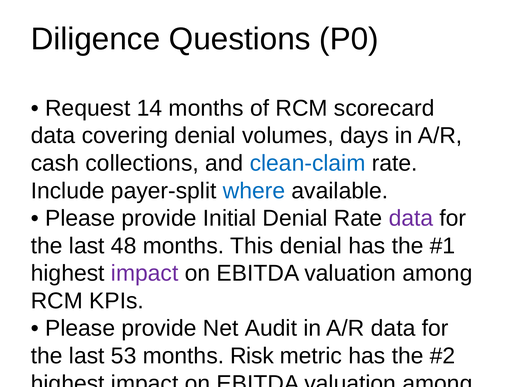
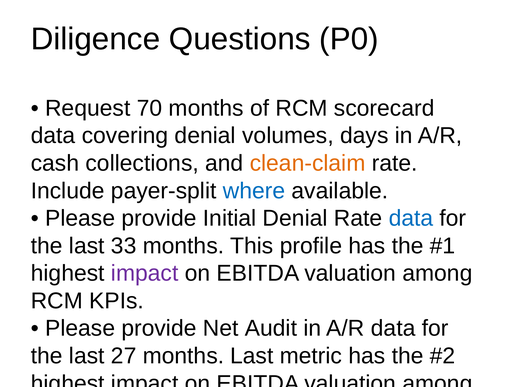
14: 14 -> 70
clean-claim colour: blue -> orange
data at (411, 218) colour: purple -> blue
48: 48 -> 33
This denial: denial -> profile
53: 53 -> 27
months Risk: Risk -> Last
